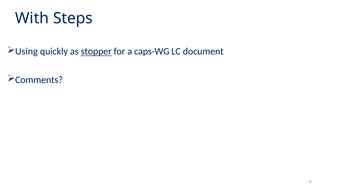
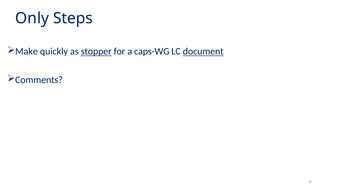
With: With -> Only
Using: Using -> Make
document underline: none -> present
